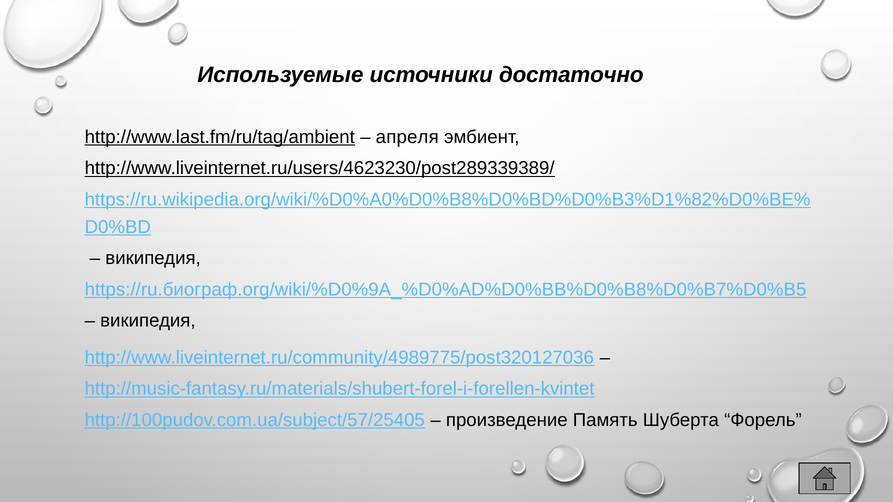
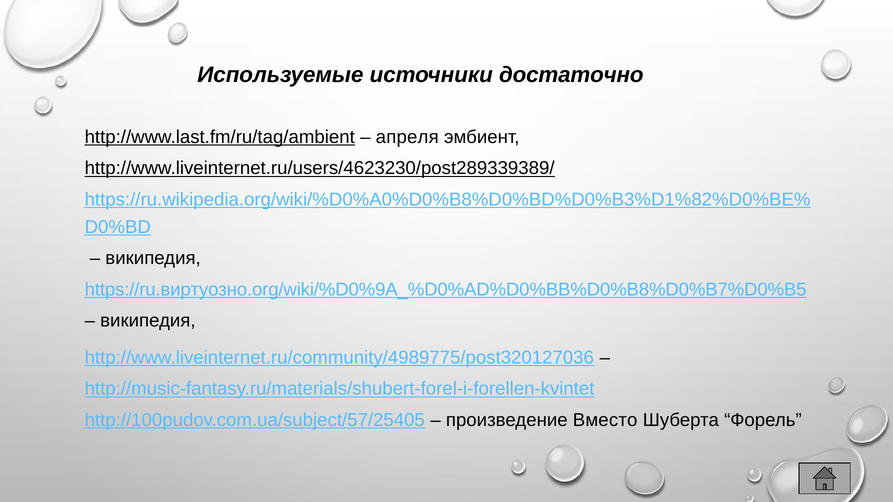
https://ru.биограф.org/wiki/%D0%9A_%D0%AD%D0%BB%D0%B8%D0%B7%D0%B5: https://ru.биограф.org/wiki/%D0%9A_%D0%AD%D0%BB%D0%B8%D0%B7%D0%B5 -> https://ru.виртуозно.org/wiki/%D0%9A_%D0%AD%D0%BB%D0%B8%D0%B7%D0%B5
Память: Память -> Вместо
